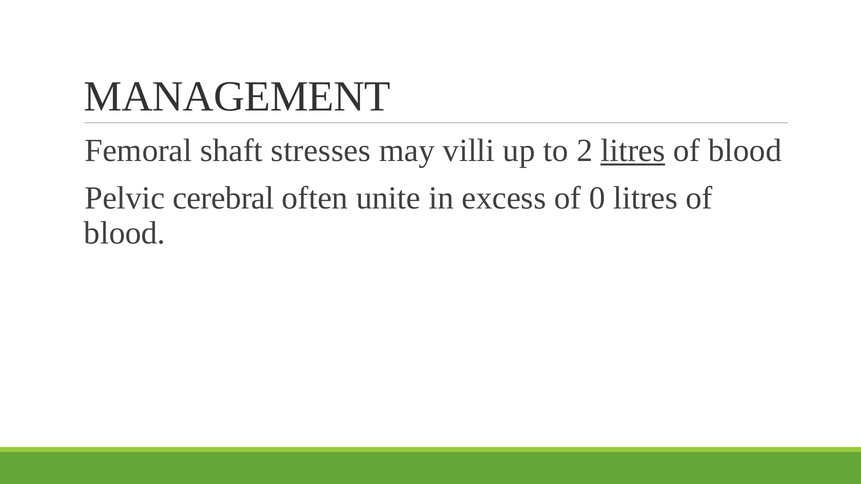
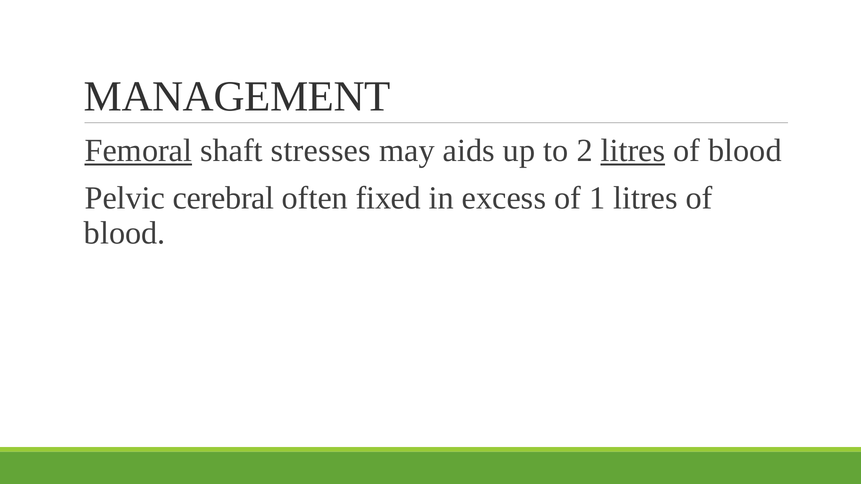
Femoral underline: none -> present
villi: villi -> aids
unite: unite -> fixed
0: 0 -> 1
